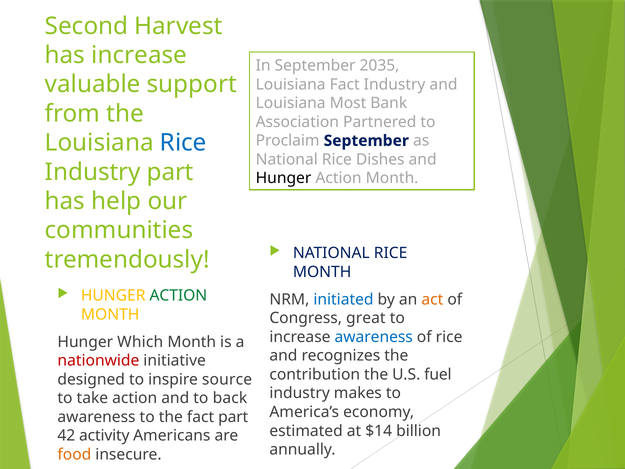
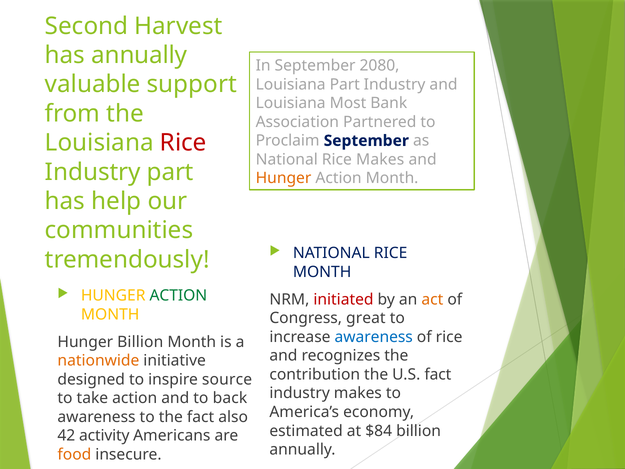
has increase: increase -> annually
2035: 2035 -> 2080
Louisiana Fact: Fact -> Part
Rice at (183, 143) colour: blue -> red
Rice Dishes: Dishes -> Makes
Hunger at (284, 178) colour: black -> orange
initiated colour: blue -> red
Hunger Which: Which -> Billion
nationwide colour: red -> orange
U.S fuel: fuel -> fact
fact part: part -> also
$14: $14 -> $84
